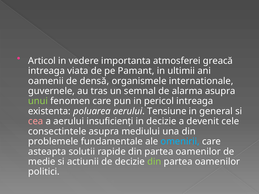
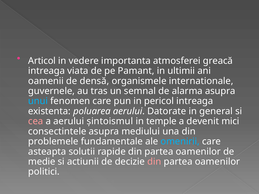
unui colour: light green -> light blue
Tensiune: Tensiune -> Datorate
insuficienți: insuficienți -> șintoismul
in decizie: decizie -> temple
cele: cele -> mici
din at (154, 162) colour: light green -> pink
